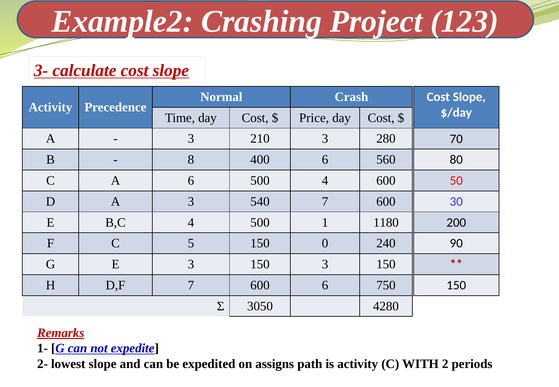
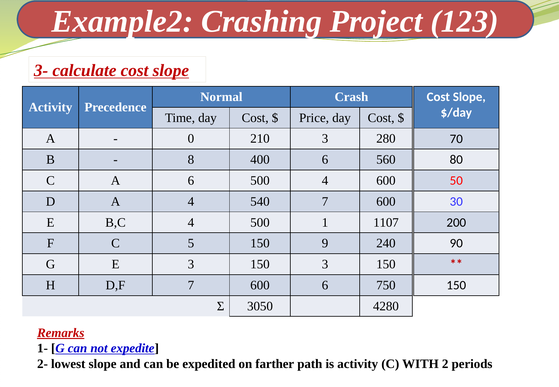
3 at (191, 139): 3 -> 0
A 3: 3 -> 4
1180: 1180 -> 1107
0: 0 -> 9
assigns: assigns -> farther
